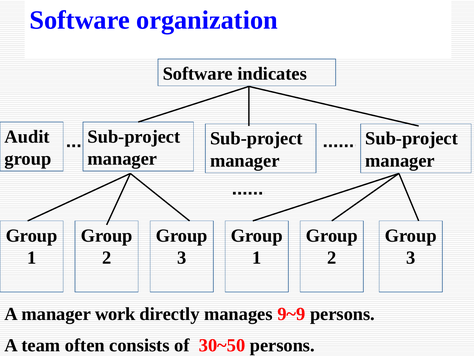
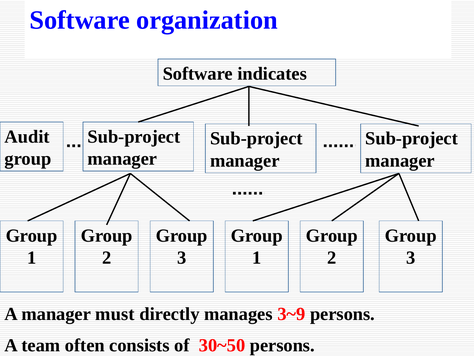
work: work -> must
9~9: 9~9 -> 3~9
